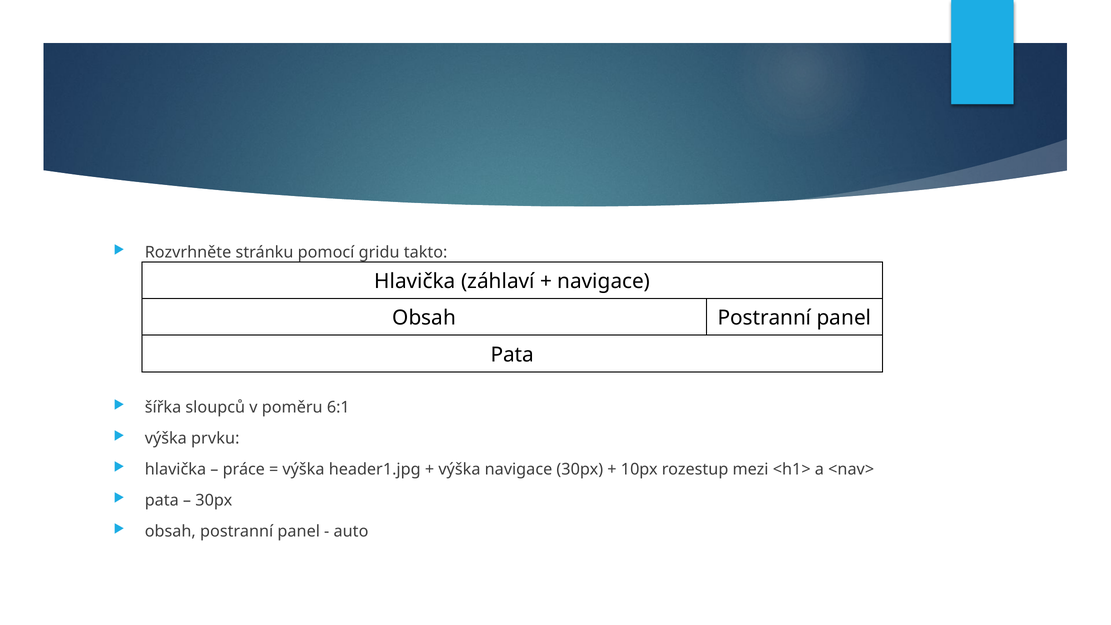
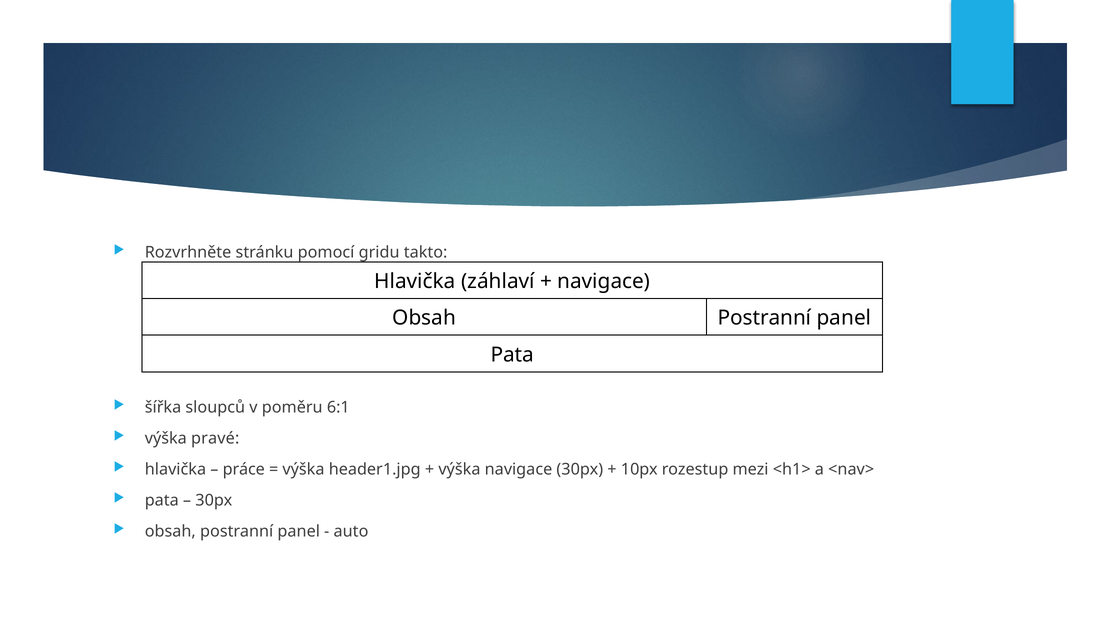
prvku: prvku -> pravé
